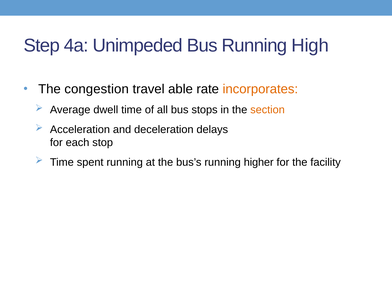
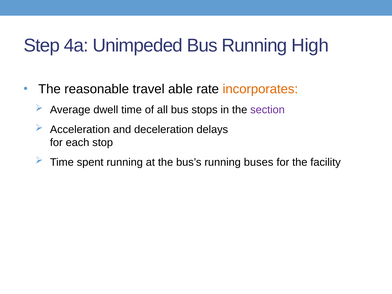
congestion: congestion -> reasonable
section colour: orange -> purple
higher: higher -> buses
